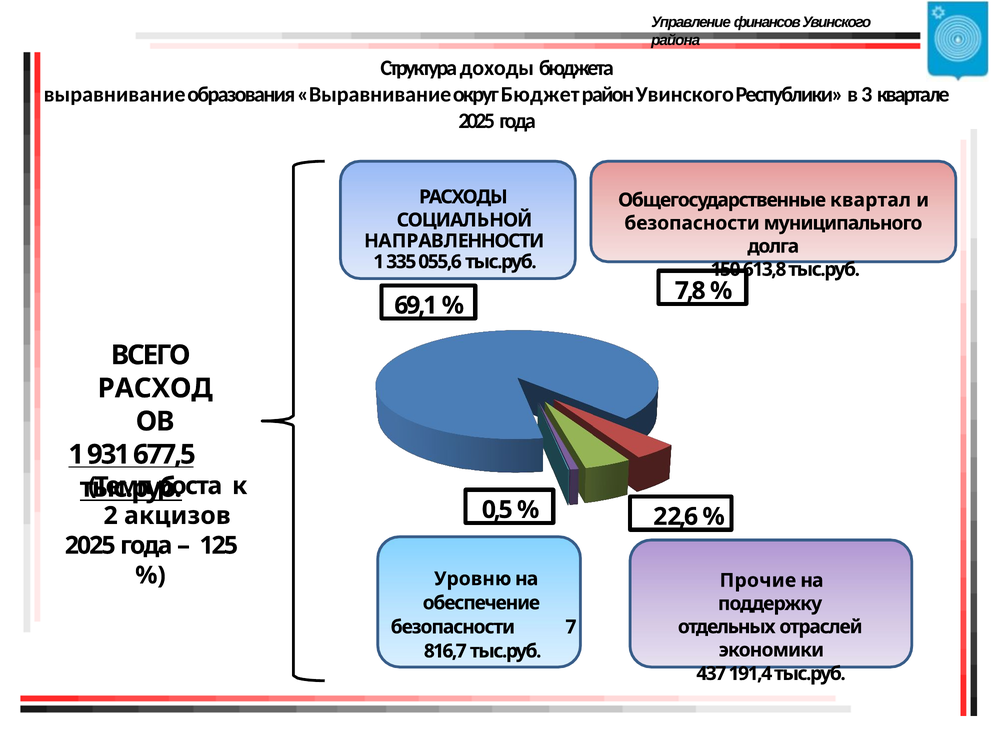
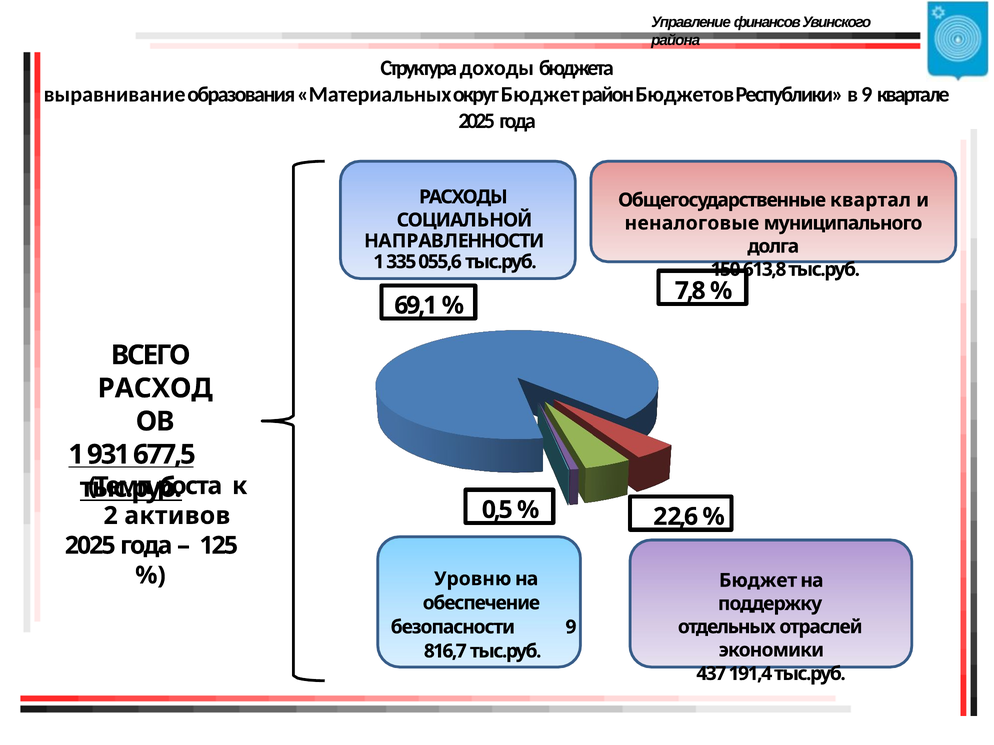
образования Выравнивание: Выравнивание -> Материальных
район Увинского: Увинского -> Бюджетов
в 3: 3 -> 9
безопасности at (692, 223): безопасности -> неналоговые
акцизов: акцизов -> активов
Прочие at (758, 581): Прочие -> Бюджет
безопасности 7: 7 -> 9
